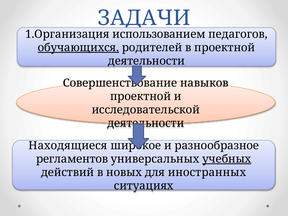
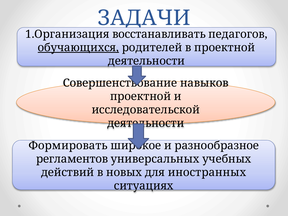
использованием: использованием -> восстанавливать
Находящиеся: Находящиеся -> Формировать
учебных underline: present -> none
